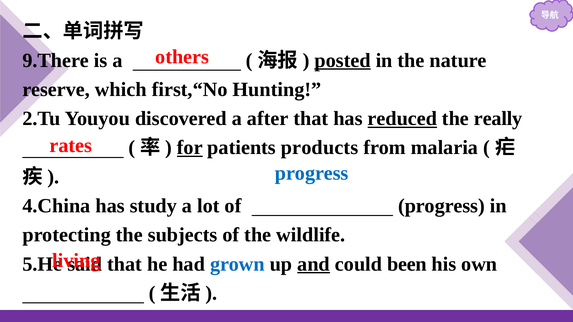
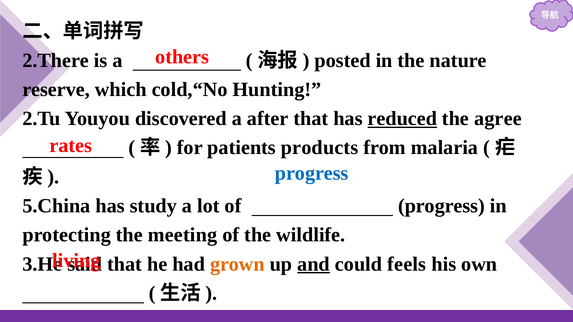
9.There: 9.There -> 2.There
posted underline: present -> none
first,“No: first,“No -> cold,“No
really: really -> agree
for underline: present -> none
4.China: 4.China -> 5.China
subjects: subjects -> meeting
5.He: 5.He -> 3.He
grown colour: blue -> orange
been: been -> feels
